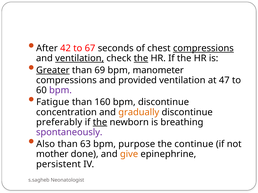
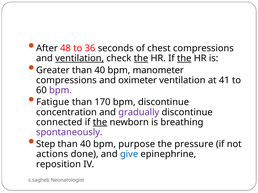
42: 42 -> 48
67: 67 -> 36
compressions at (203, 48) underline: present -> none
the at (184, 58) underline: none -> present
Greater underline: present -> none
69 at (100, 70): 69 -> 40
provided: provided -> oximeter
47: 47 -> 41
160: 160 -> 170
gradually colour: orange -> purple
preferably: preferably -> connected
Also: Also -> Step
63 at (85, 144): 63 -> 40
continue: continue -> pressure
mother: mother -> actions
give colour: orange -> blue
persistent: persistent -> reposition
